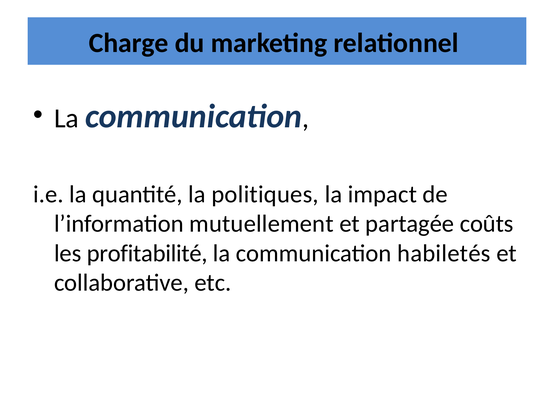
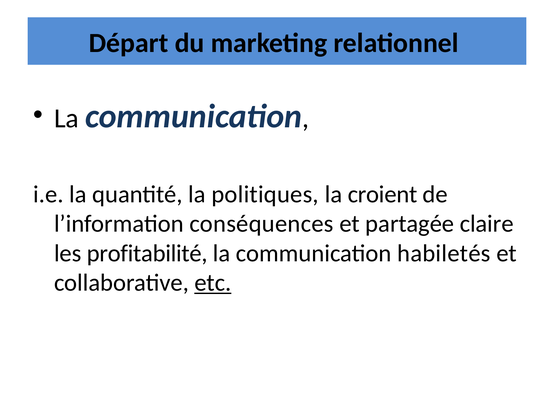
Charge: Charge -> Départ
impact: impact -> croient
mutuellement: mutuellement -> conséquences
coûts: coûts -> claire
etc underline: none -> present
